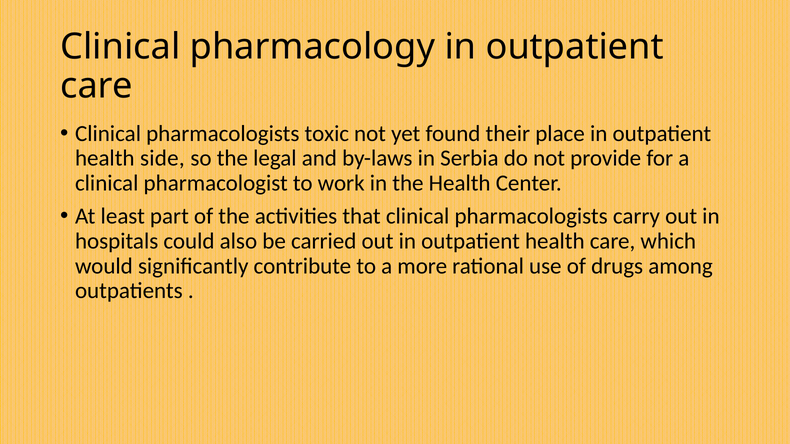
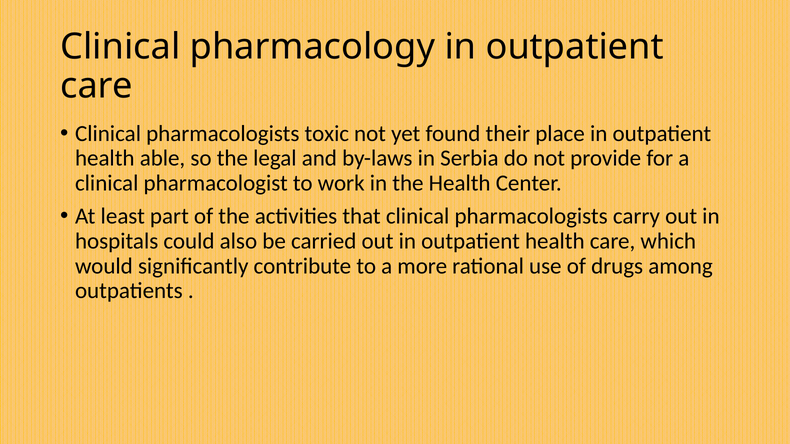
side: side -> able
